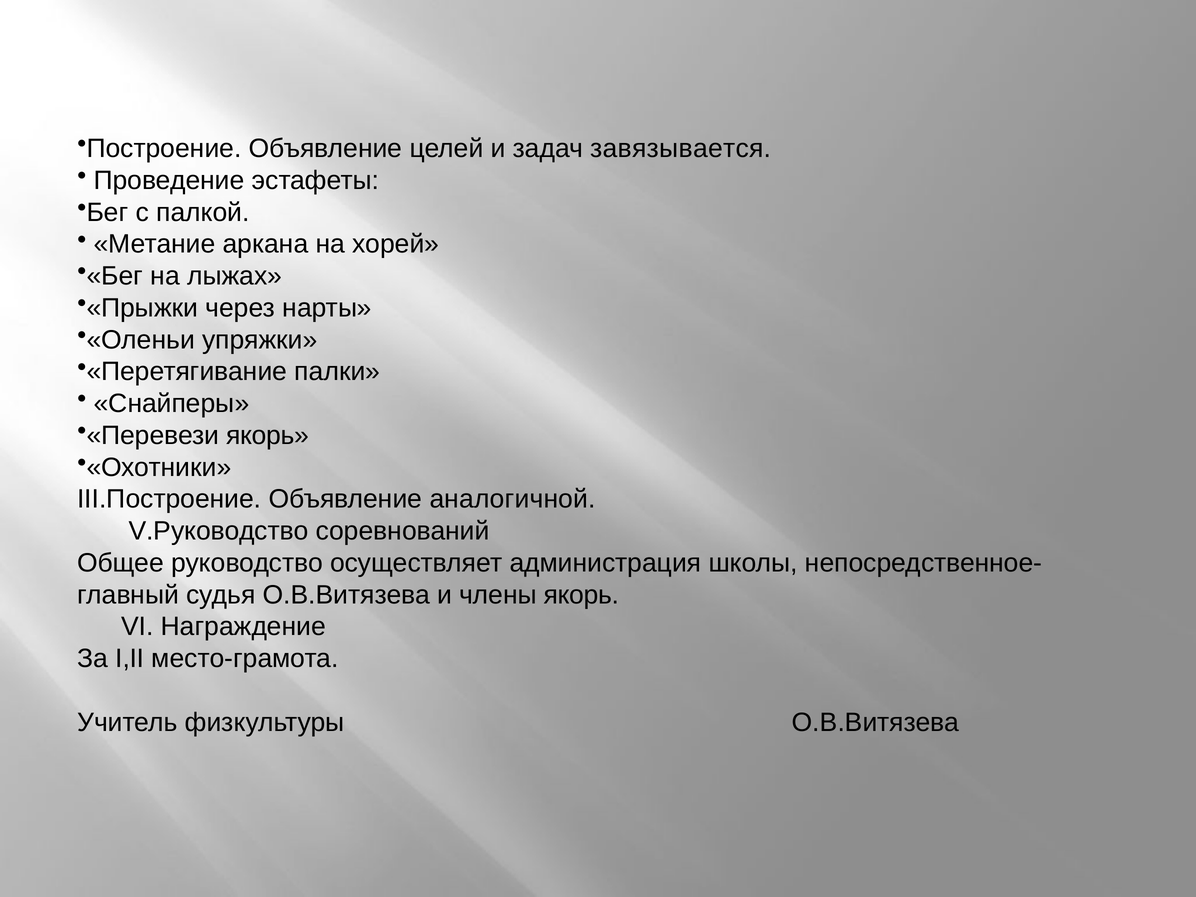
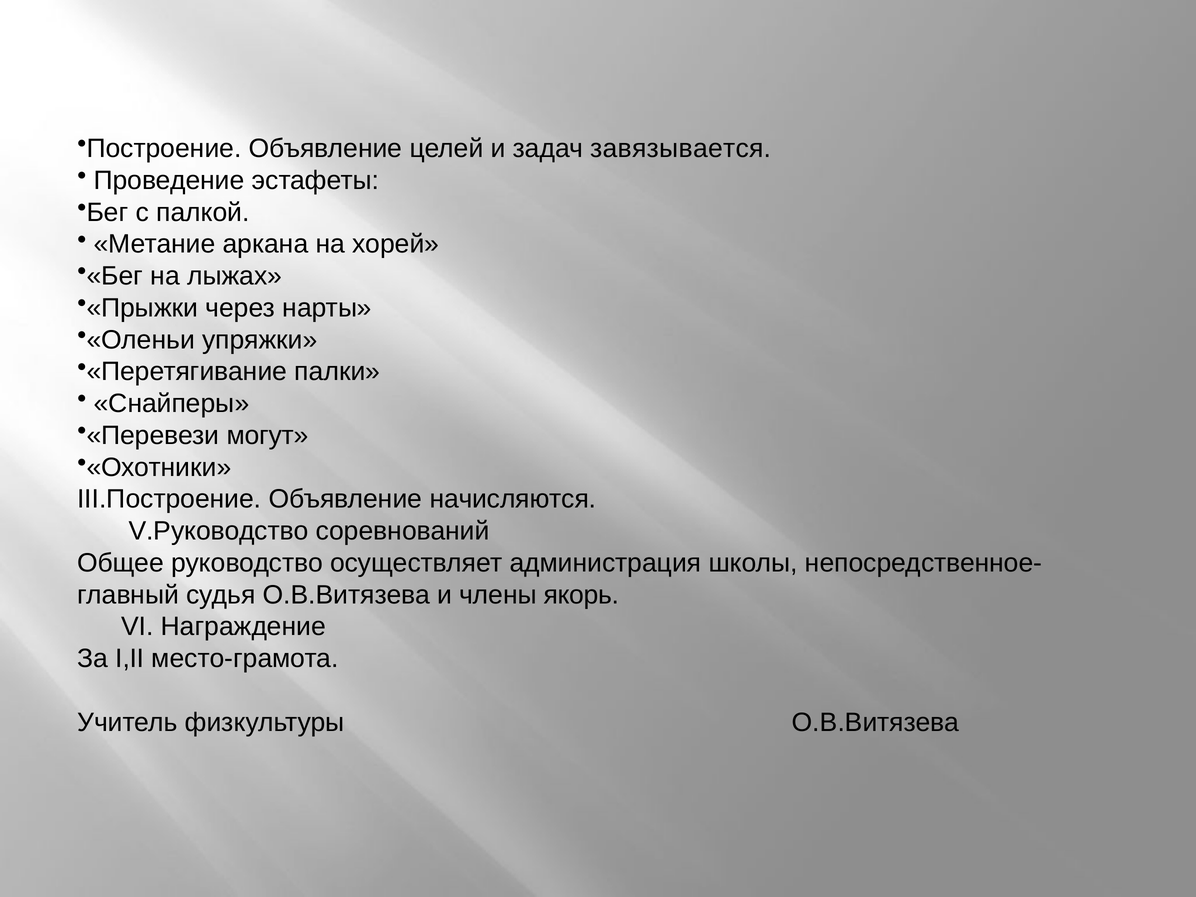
якорь at (268, 435): якорь -> могут
аналогичной: аналогичной -> начисляются
